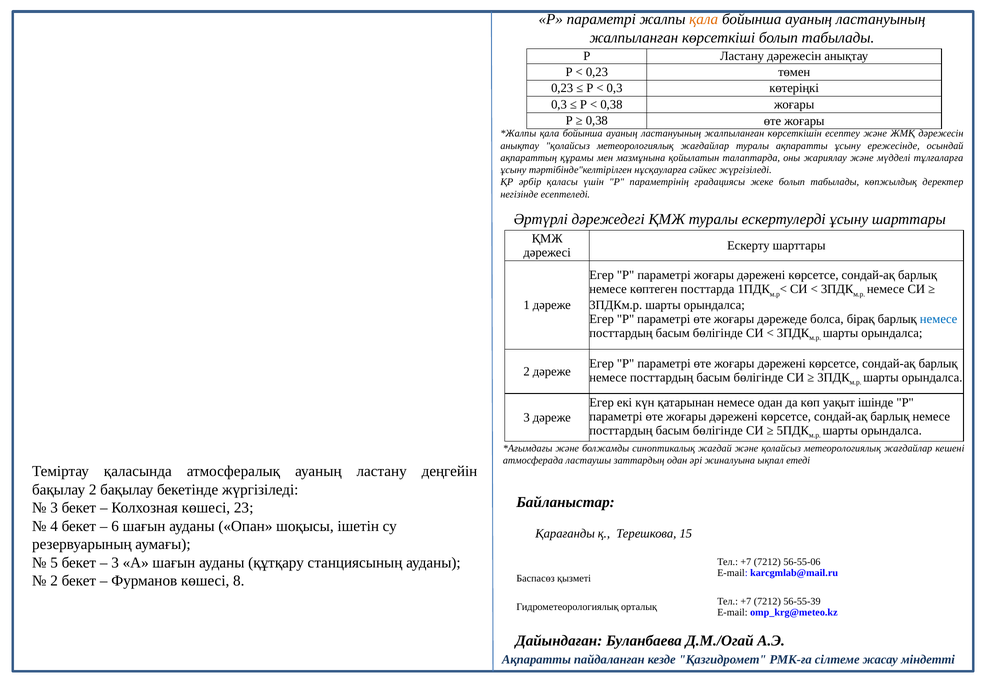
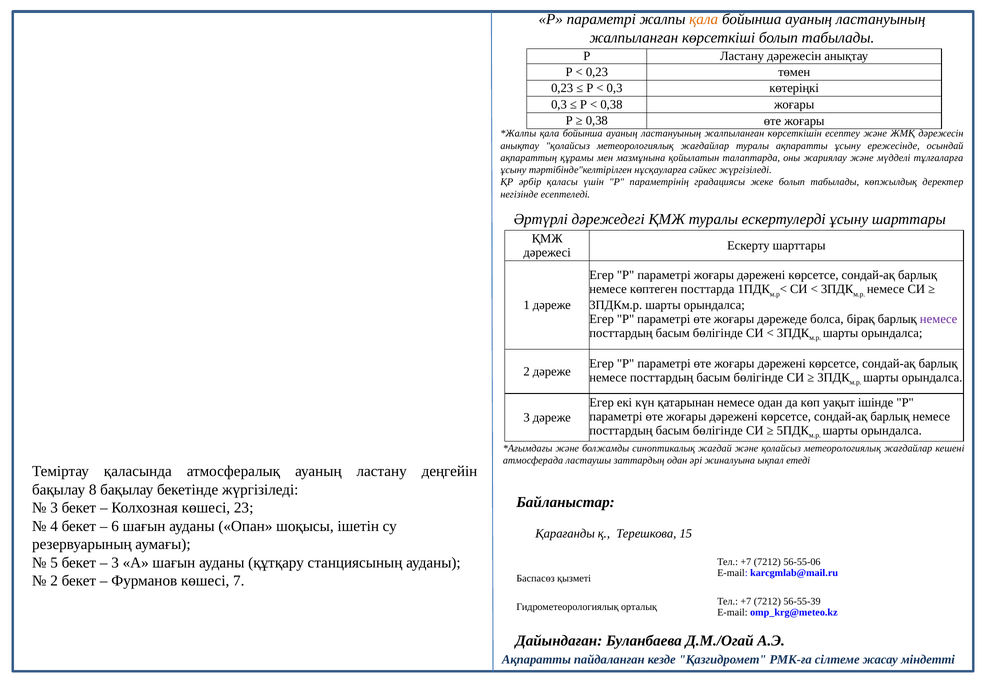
немесе at (939, 319) colour: blue -> purple
бақылау 2: 2 -> 8
8: 8 -> 7
